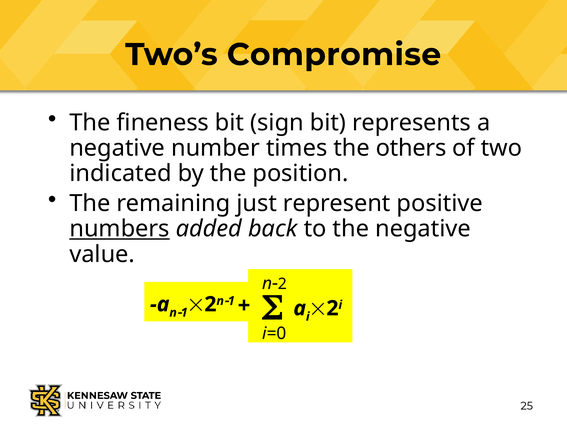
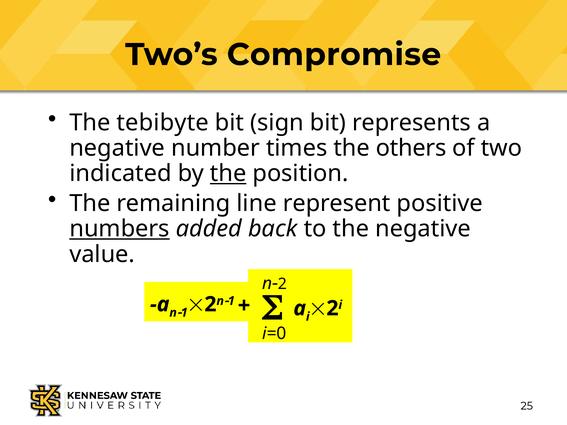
fineness: fineness -> tebibyte
the at (228, 174) underline: none -> present
just: just -> line
